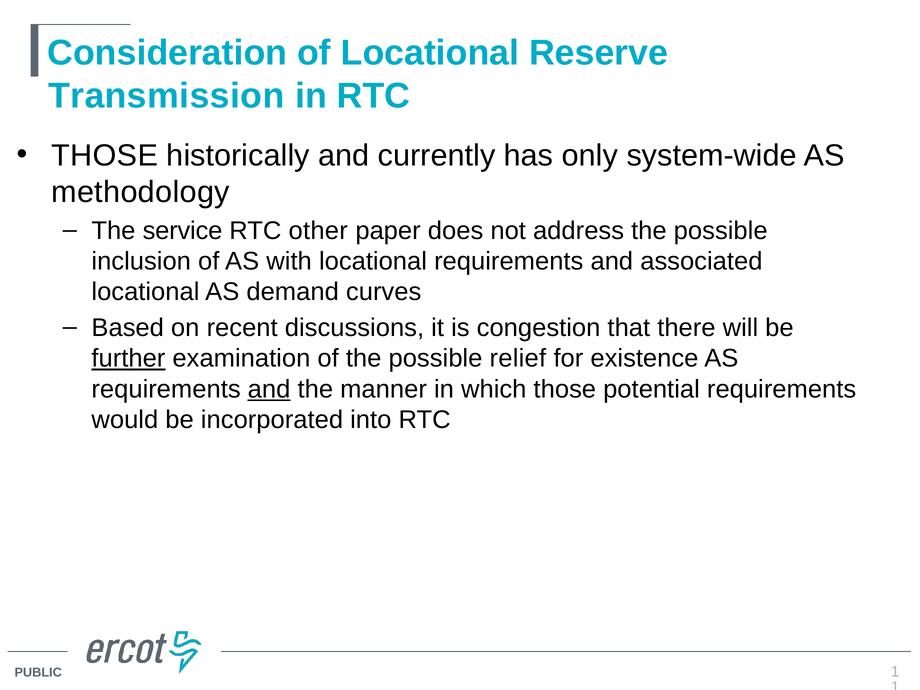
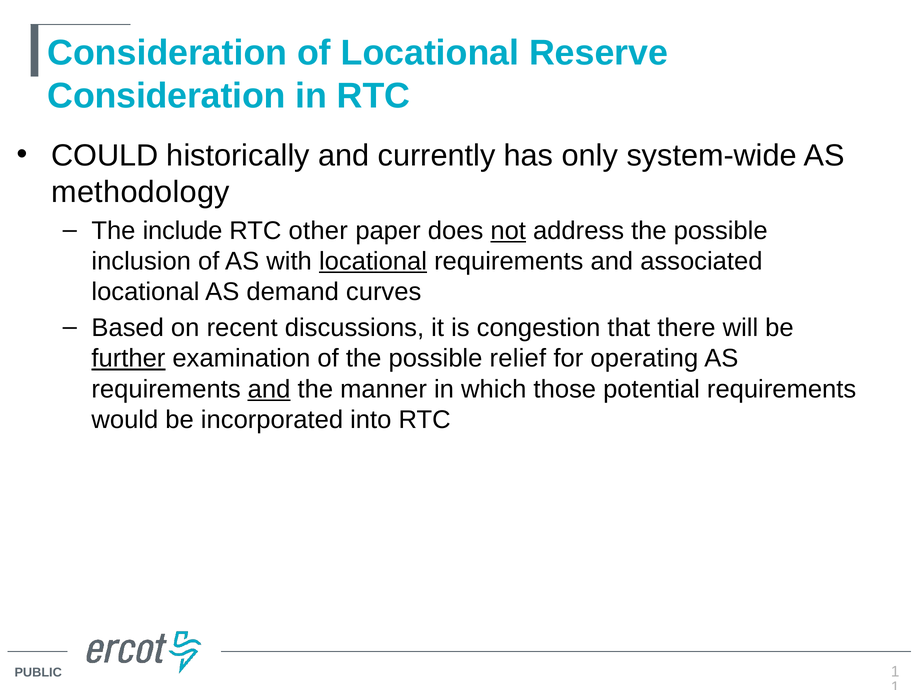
Transmission at (166, 96): Transmission -> Consideration
THOSE at (105, 155): THOSE -> COULD
service: service -> include
not underline: none -> present
locational at (373, 261) underline: none -> present
existence: existence -> operating
